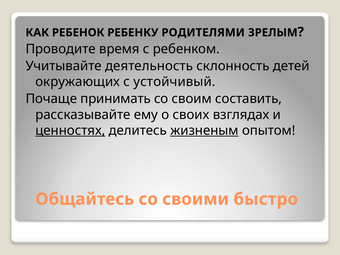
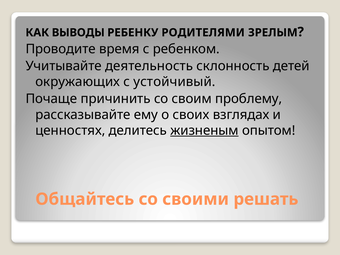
РЕБЕНОК: РЕБЕНОК -> ВЫВОДЫ
принимать: принимать -> причинить
составить: составить -> проблему
ценностях underline: present -> none
быстро: быстро -> решать
